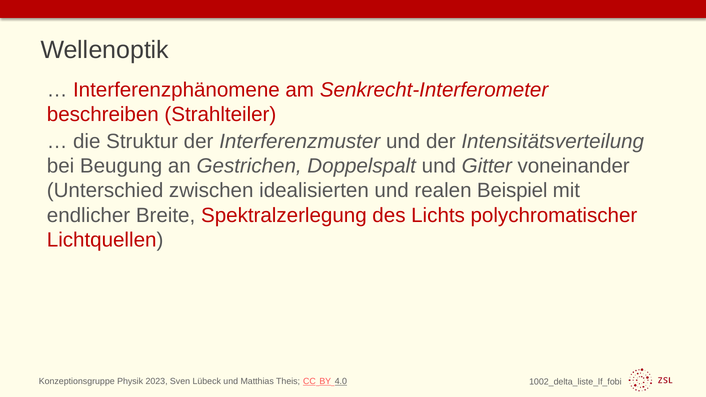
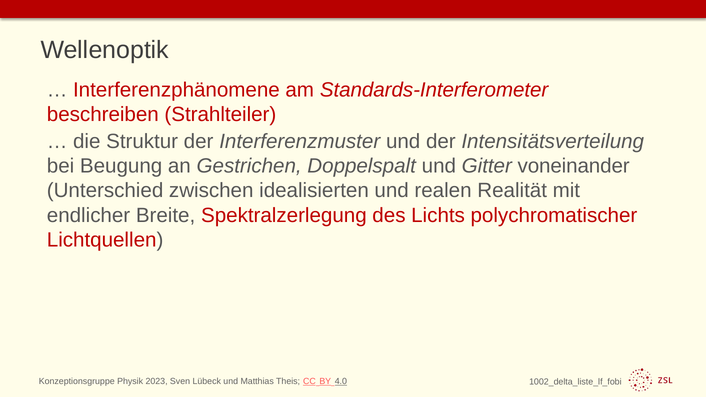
Senkrecht-Interferometer: Senkrecht-Interferometer -> Standards-Interferometer
Beispiel: Beispiel -> Realität
